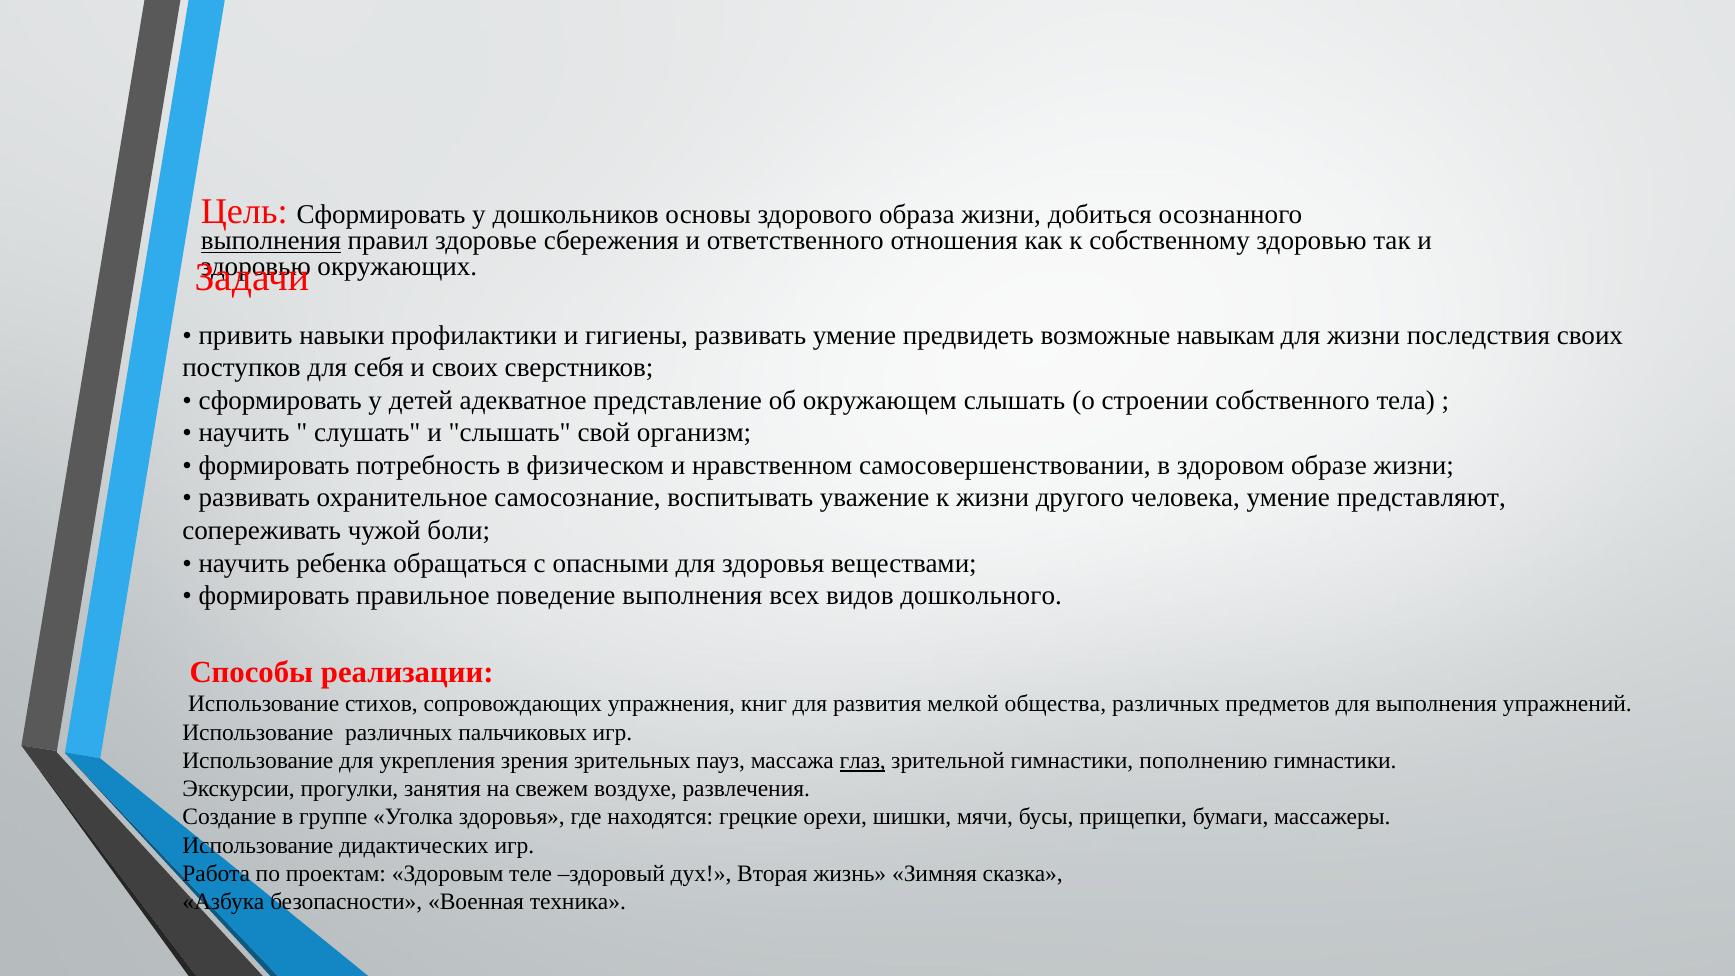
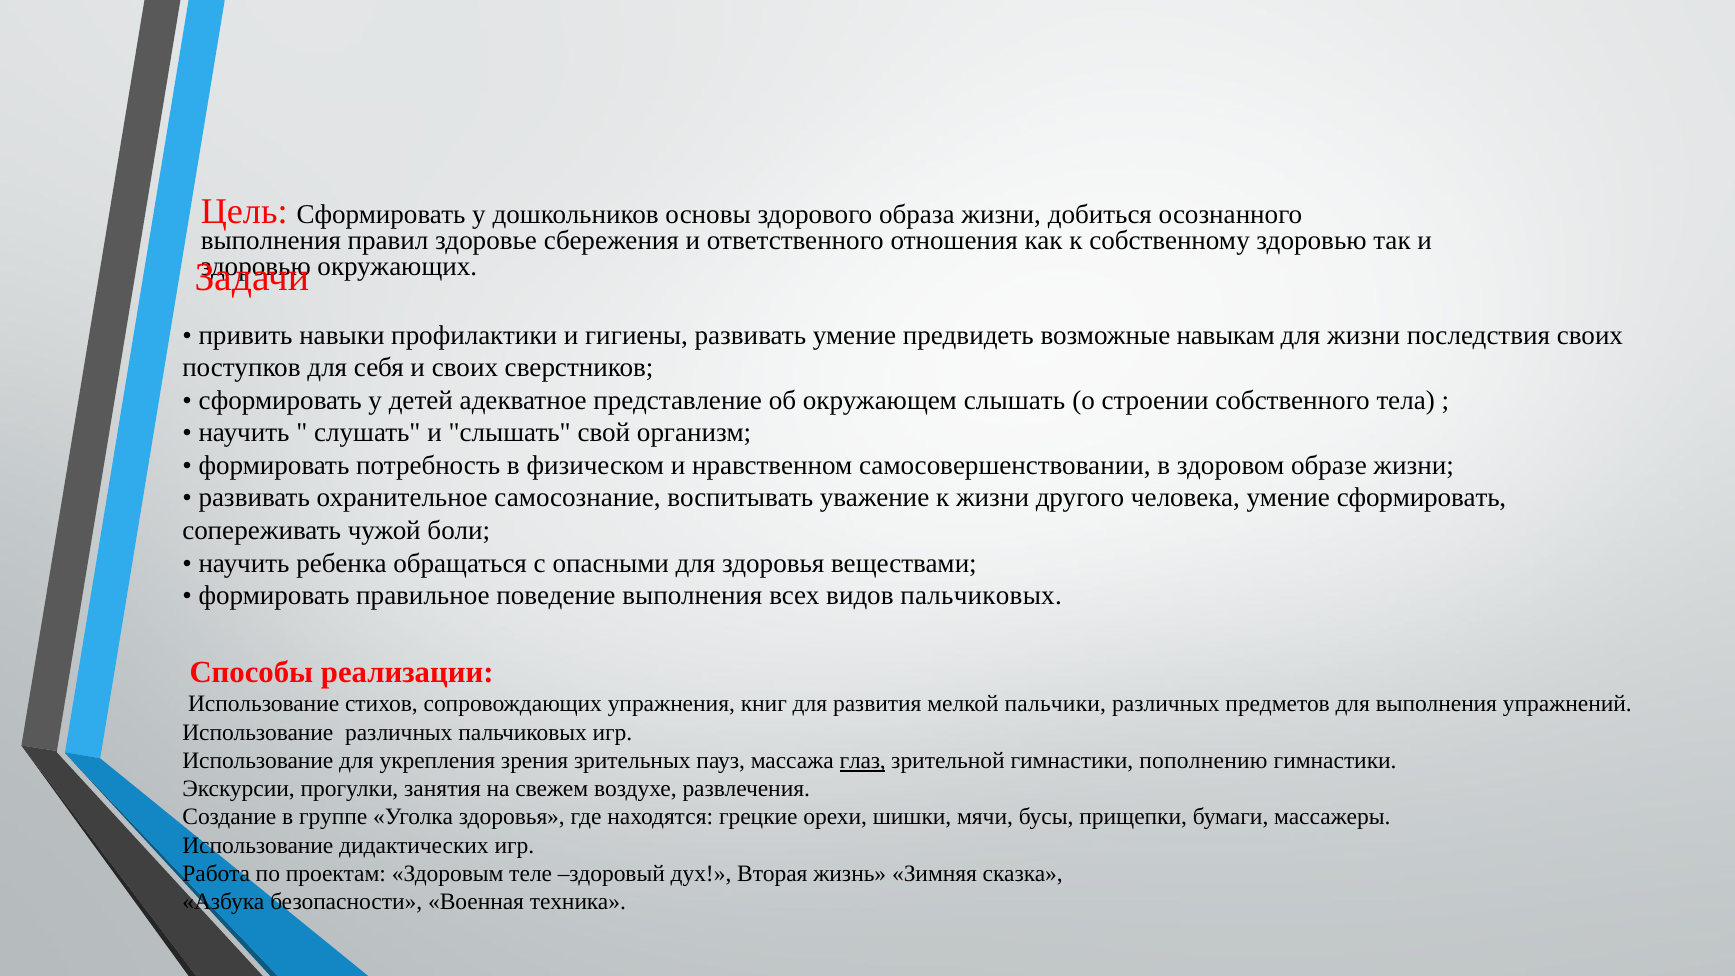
выполнения at (271, 241) underline: present -> none
умение представляют: представляют -> сформировать
видов дошкольного: дошкольного -> пальчиковых
общества: общества -> пальчики
